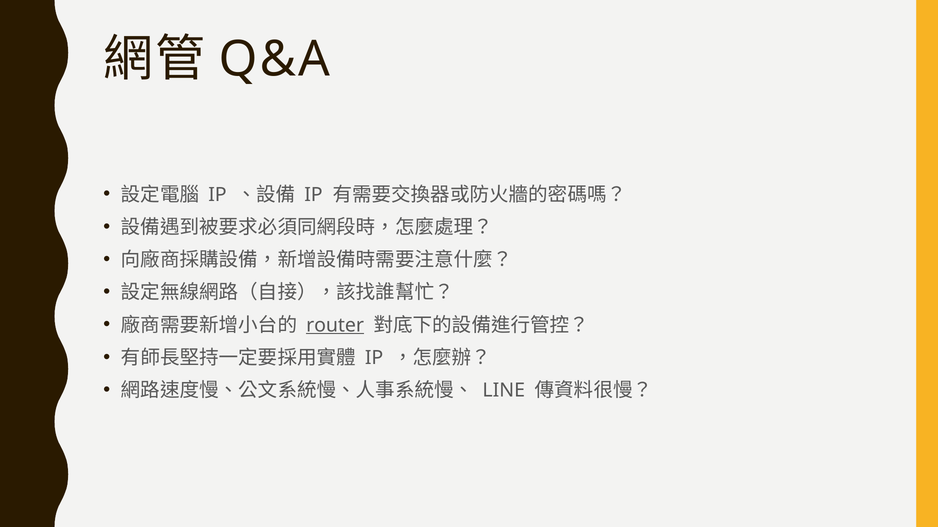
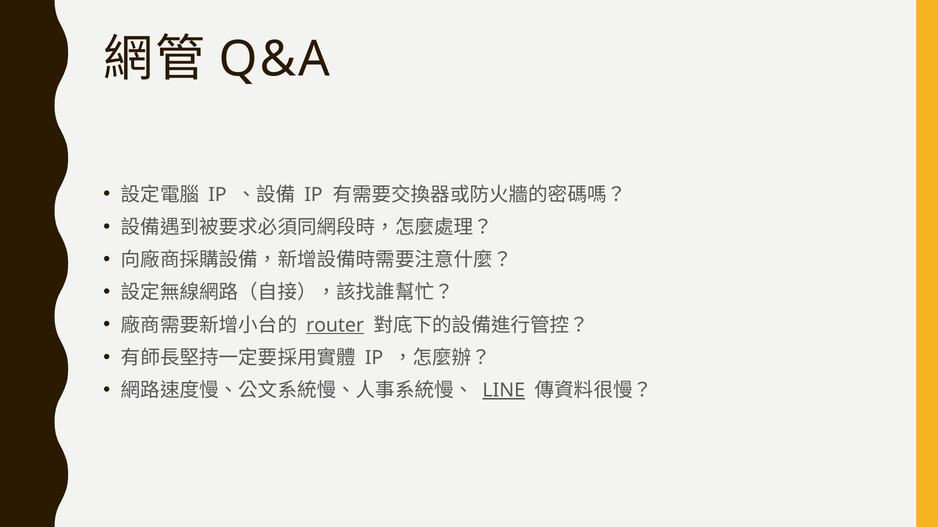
LINE underline: none -> present
